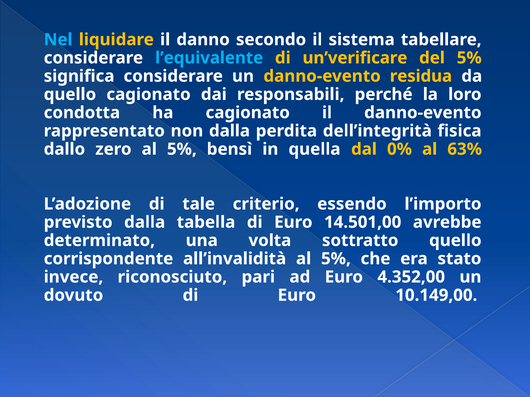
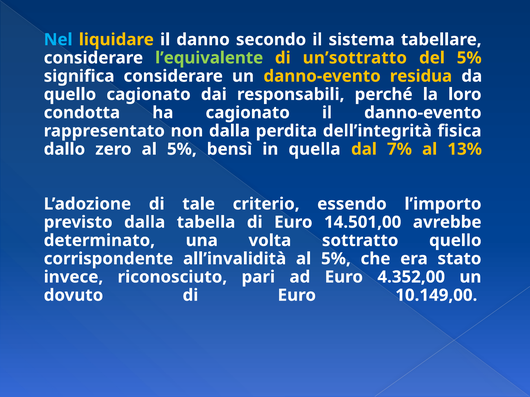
l’equivalente colour: light blue -> light green
un’verificare: un’verificare -> un’sottratto
0%: 0% -> 7%
63%: 63% -> 13%
